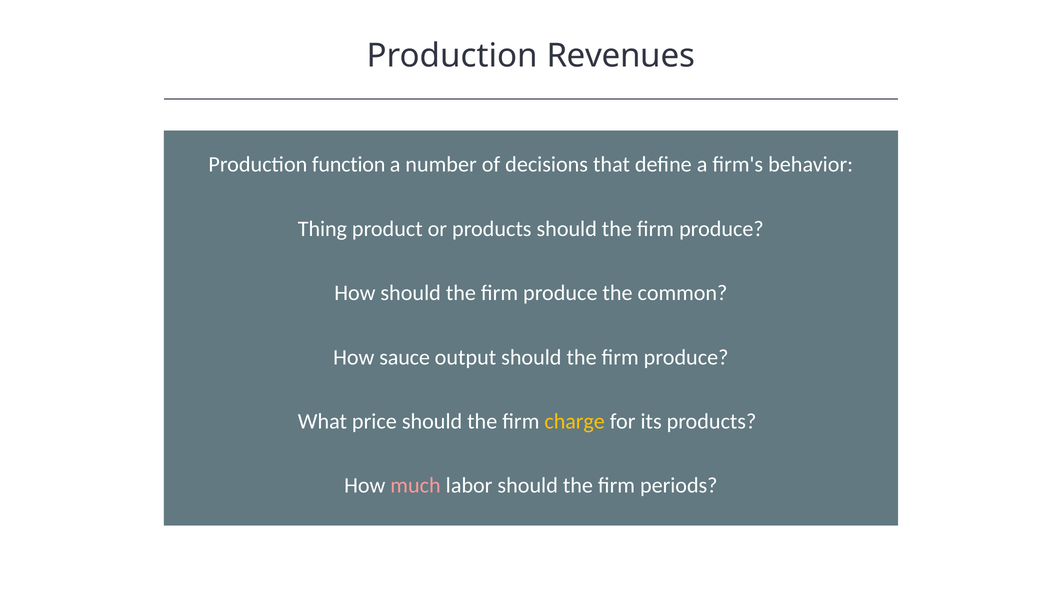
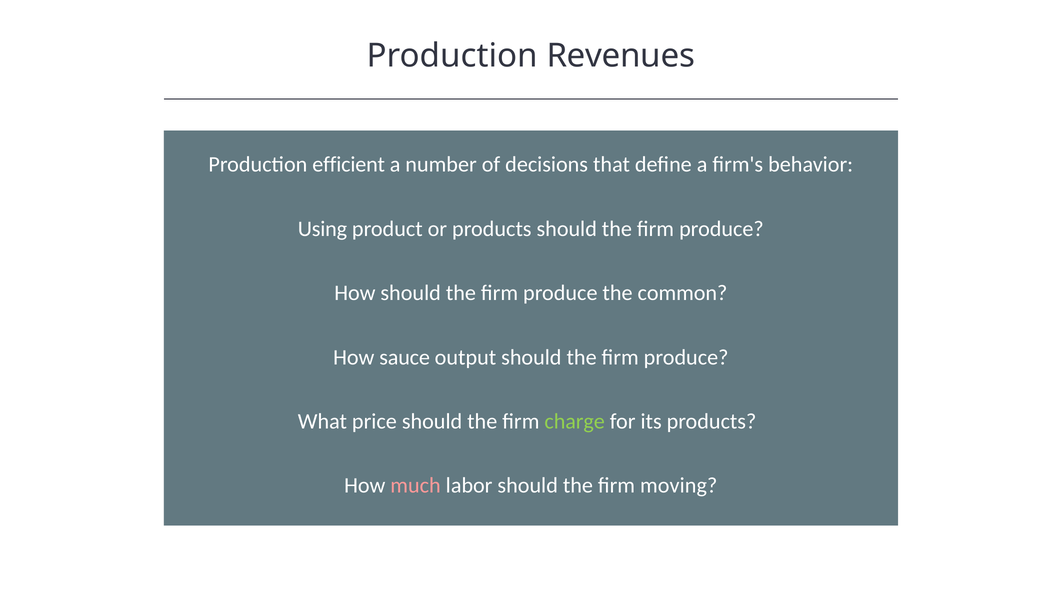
function: function -> efficient
Thing: Thing -> Using
charge colour: yellow -> light green
periods: periods -> moving
